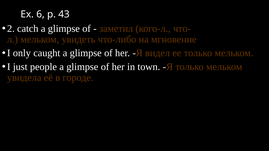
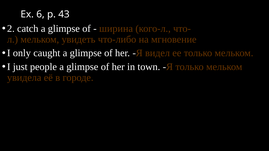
заметил: заметил -> ширина
